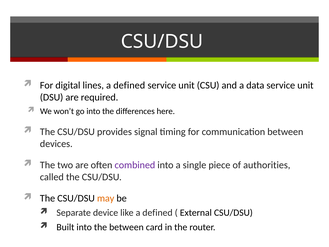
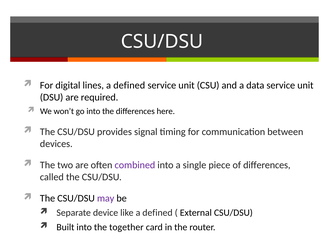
of authorities: authorities -> differences
may colour: orange -> purple
the between: between -> together
